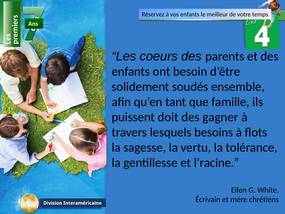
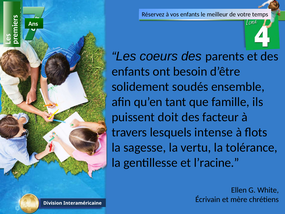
gagner: gagner -> facteur
besoins: besoins -> intense
